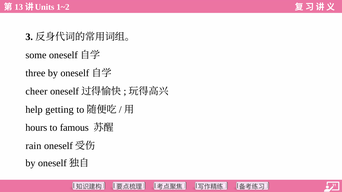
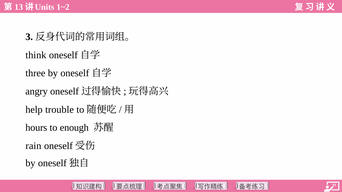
some: some -> think
cheer: cheer -> angry
getting: getting -> trouble
famous: famous -> enough
